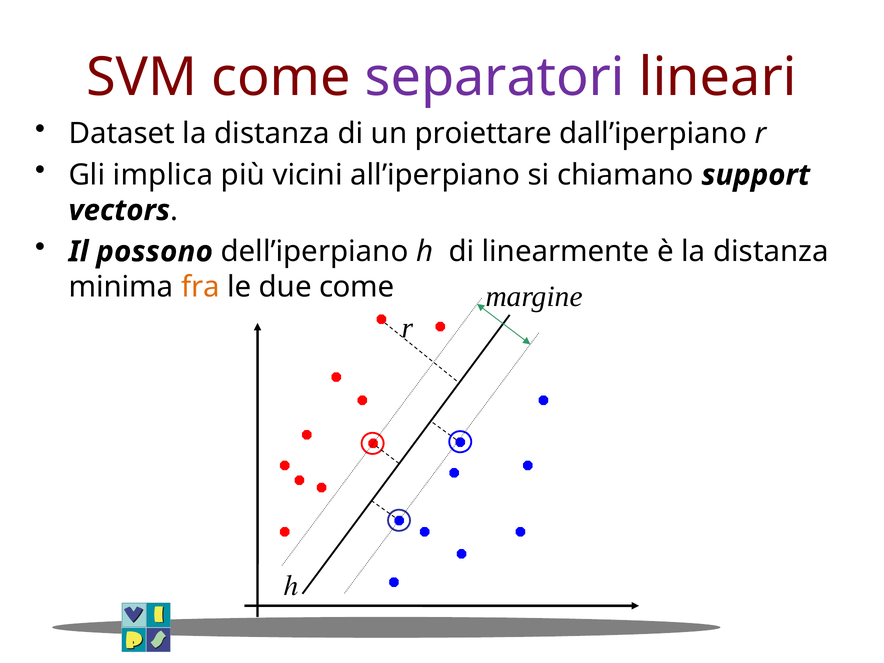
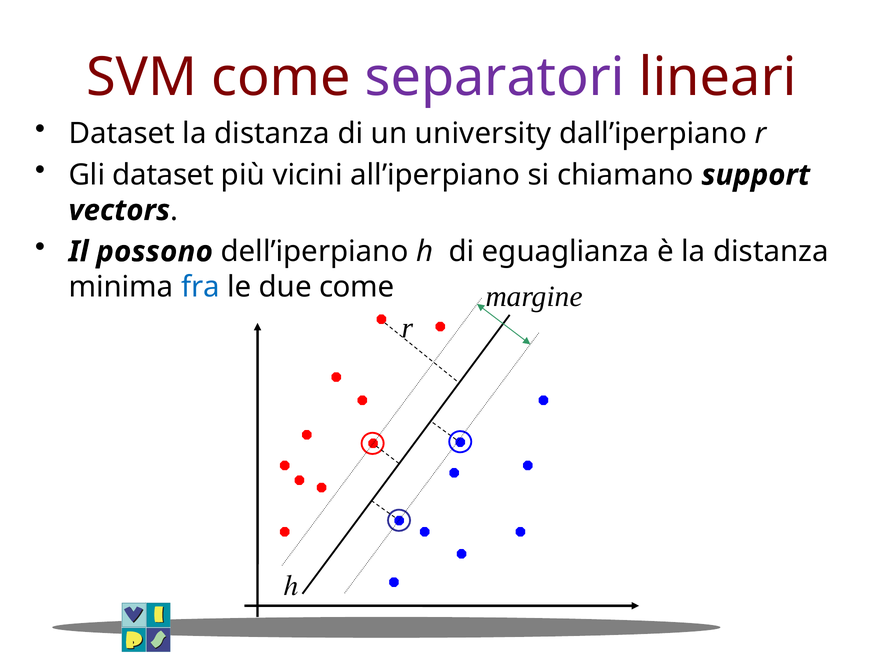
proiettare: proiettare -> university
Gli implica: implica -> dataset
linearmente: linearmente -> eguaglianza
fra colour: orange -> blue
